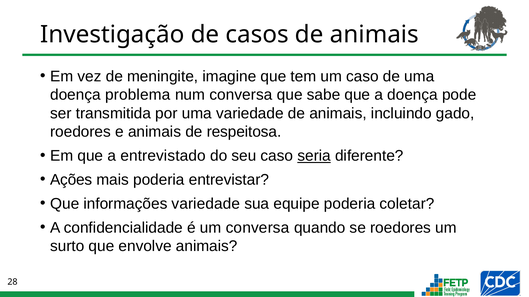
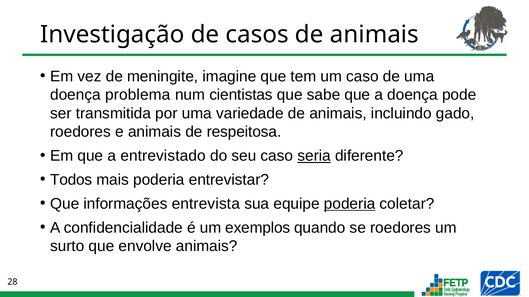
num conversa: conversa -> cientistas
Ações: Ações -> Todos
informações variedade: variedade -> entrevista
poderia at (350, 204) underline: none -> present
um conversa: conversa -> exemplos
